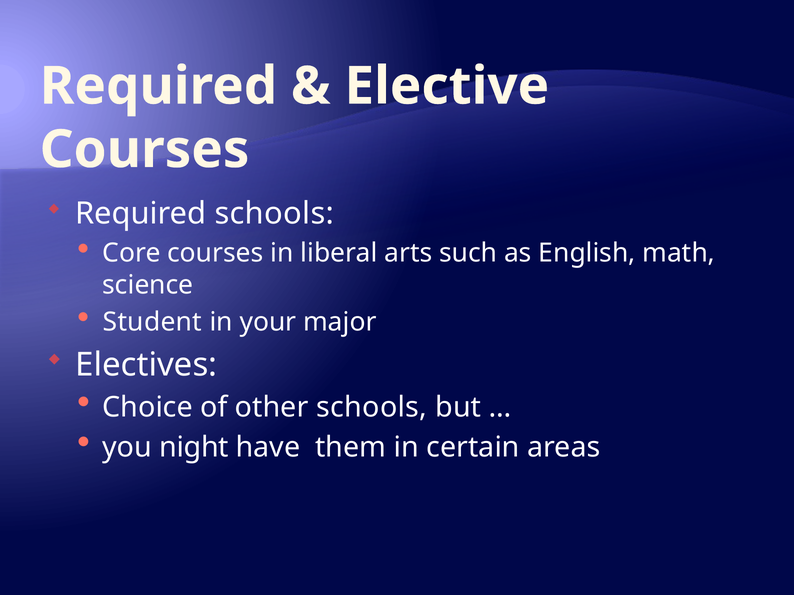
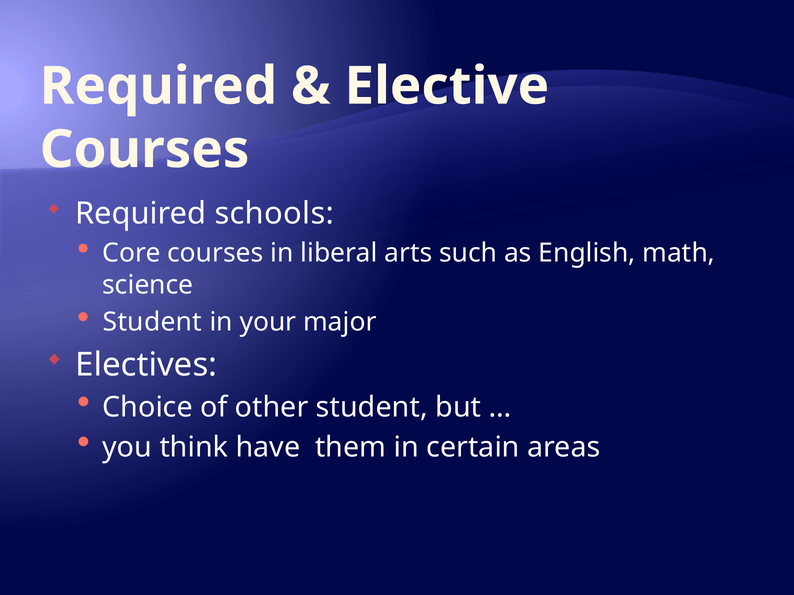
other schools: schools -> student
night: night -> think
